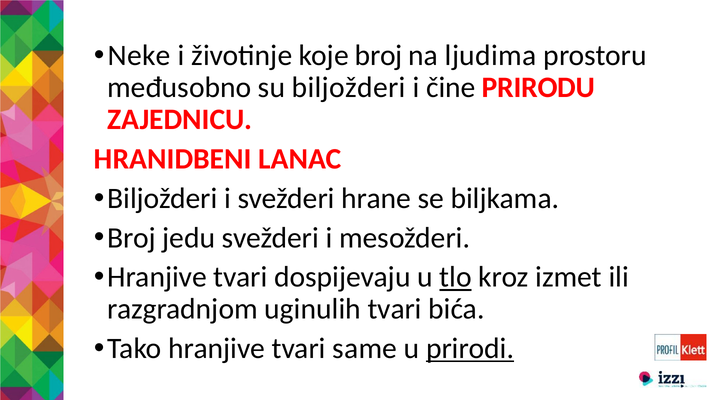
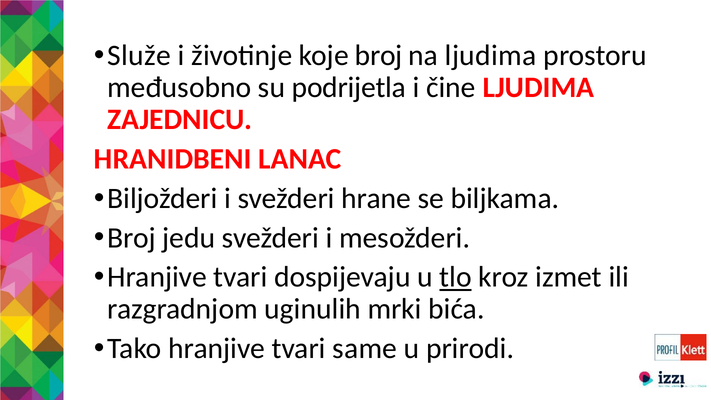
Neke: Neke -> Služe
su biljožderi: biljožderi -> podrijetla
čine PRIRODU: PRIRODU -> LJUDIMA
uginulih tvari: tvari -> mrki
prirodi underline: present -> none
